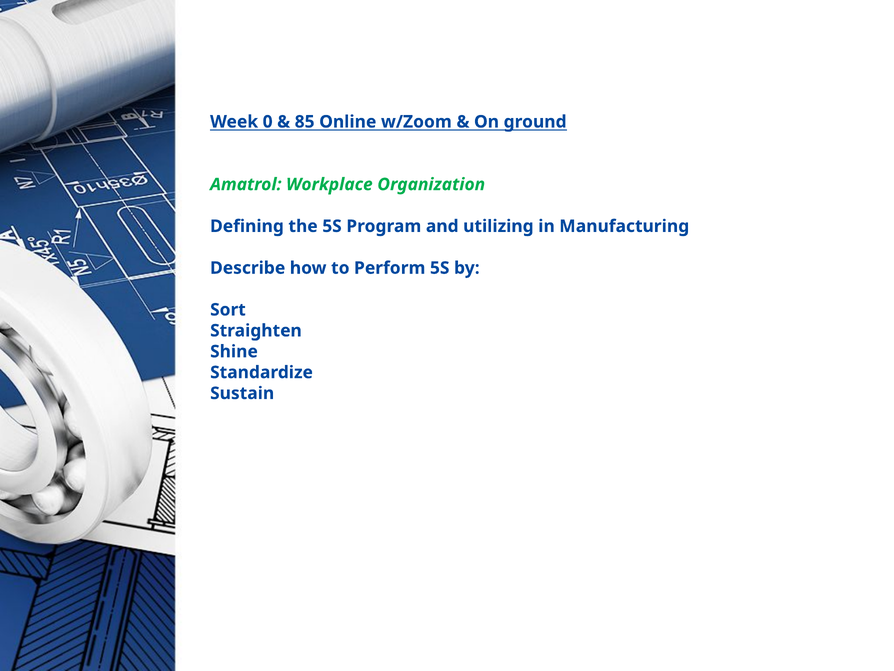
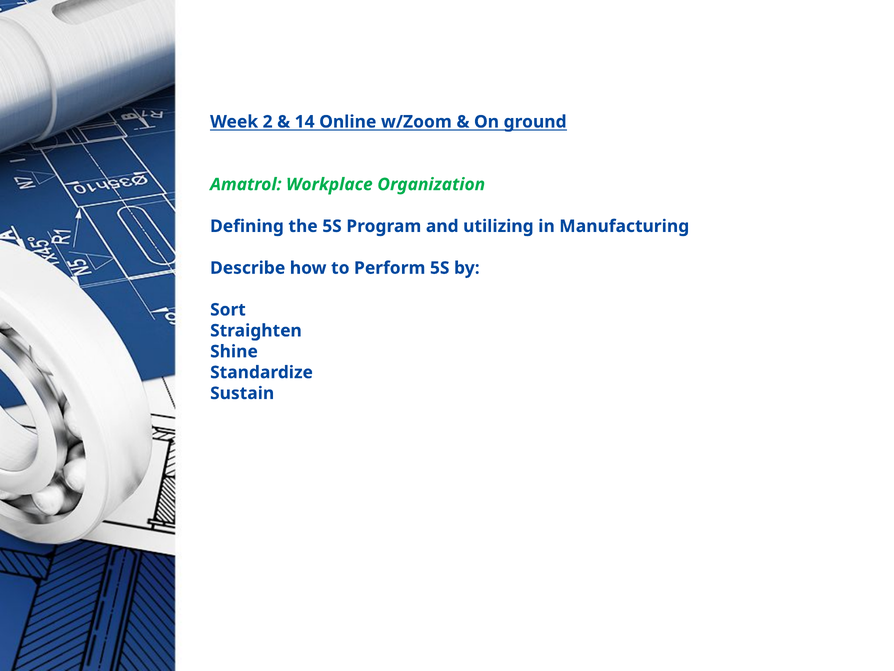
0: 0 -> 2
85: 85 -> 14
